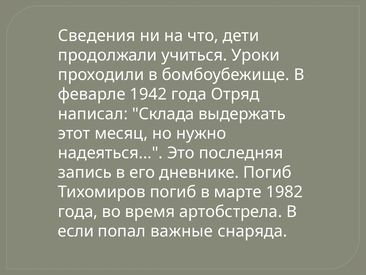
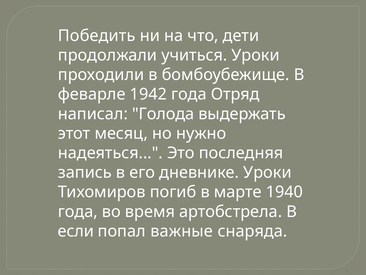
Сведения: Сведения -> Победить
Склада: Склада -> Голода
дневнике Погиб: Погиб -> Уроки
1982: 1982 -> 1940
